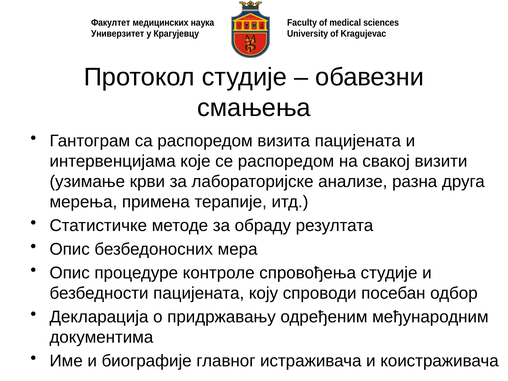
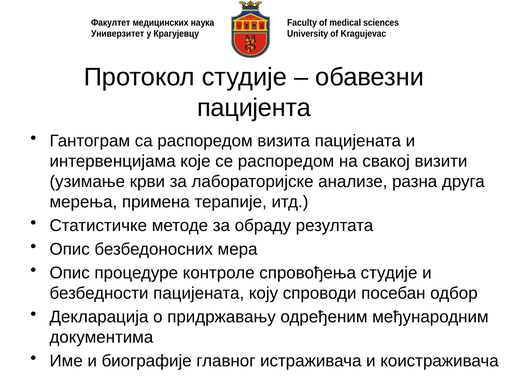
смањења: смањења -> пацијента
